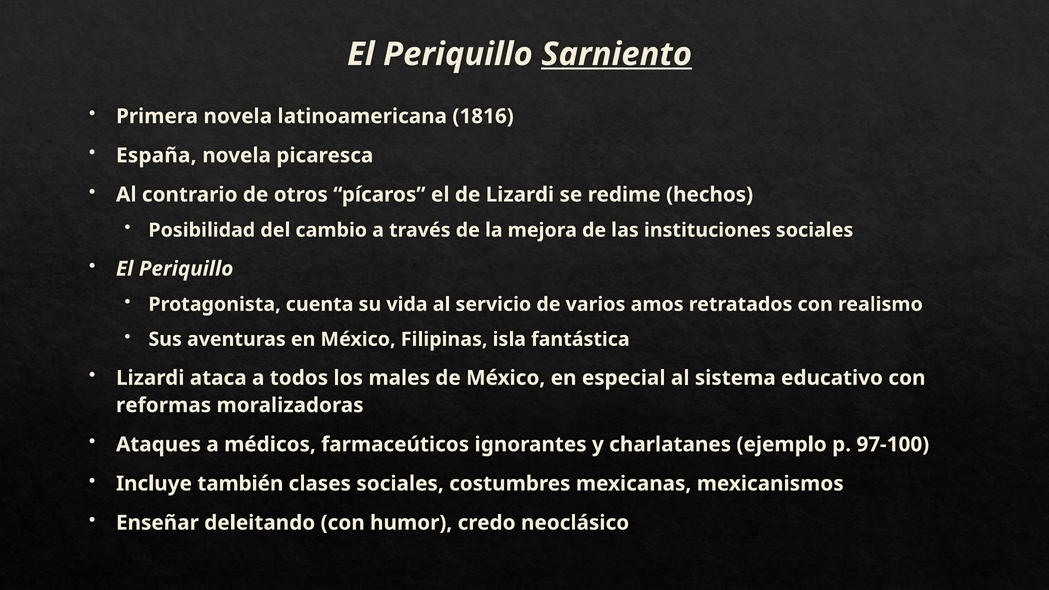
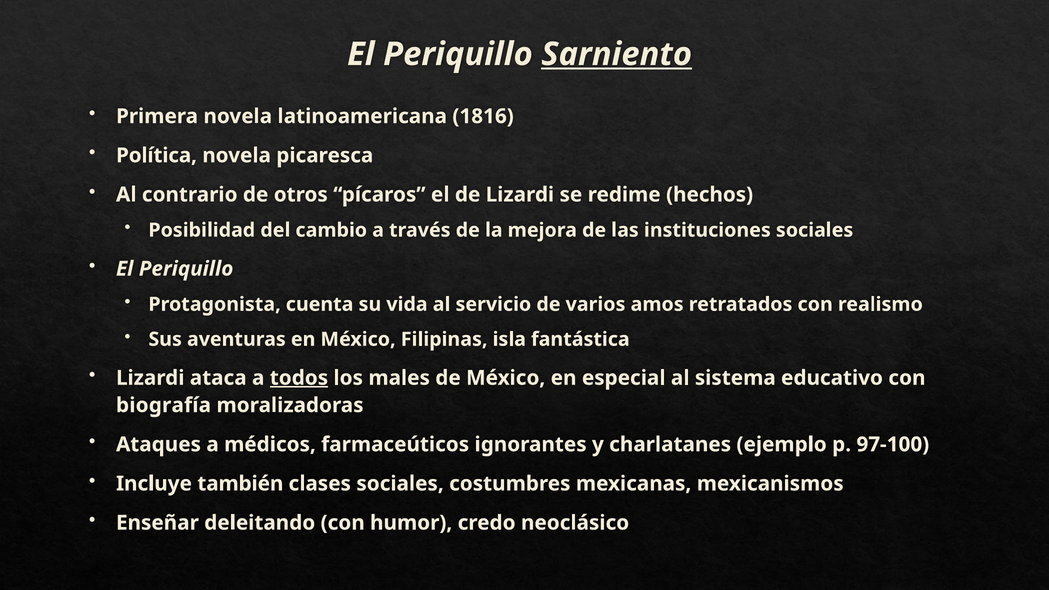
España: España -> Política
todos underline: none -> present
reformas: reformas -> biografía
